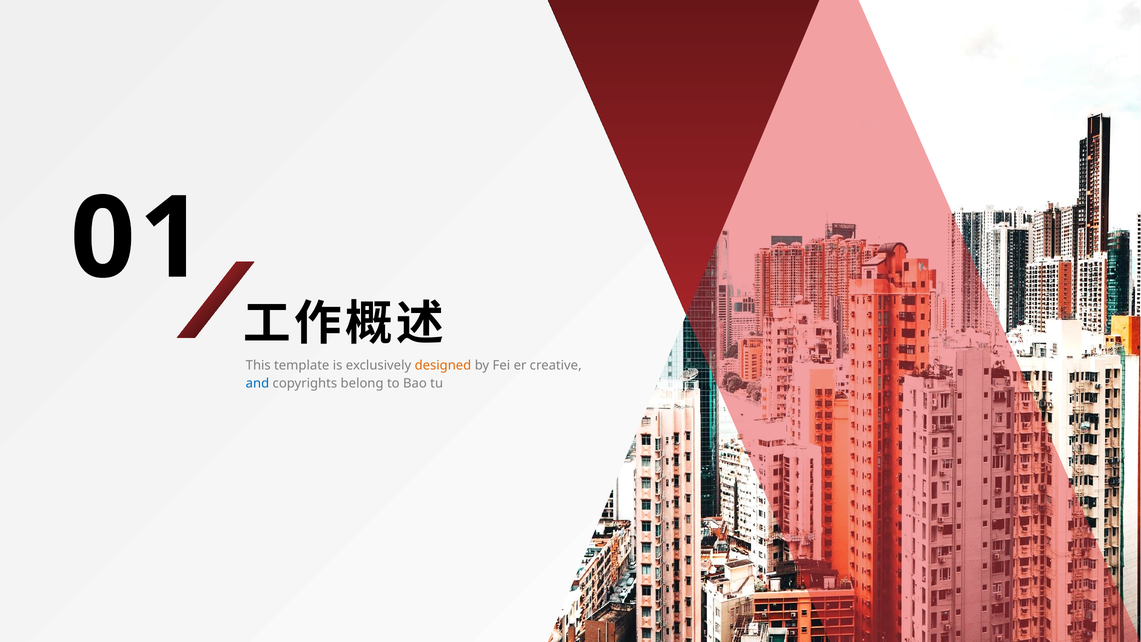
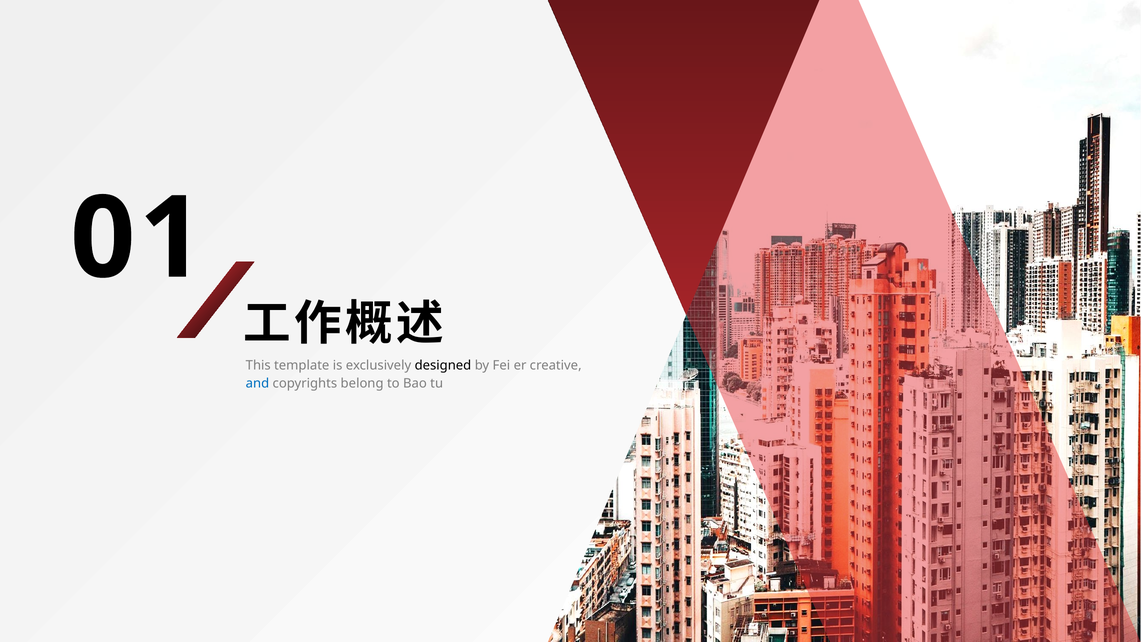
designed colour: orange -> black
